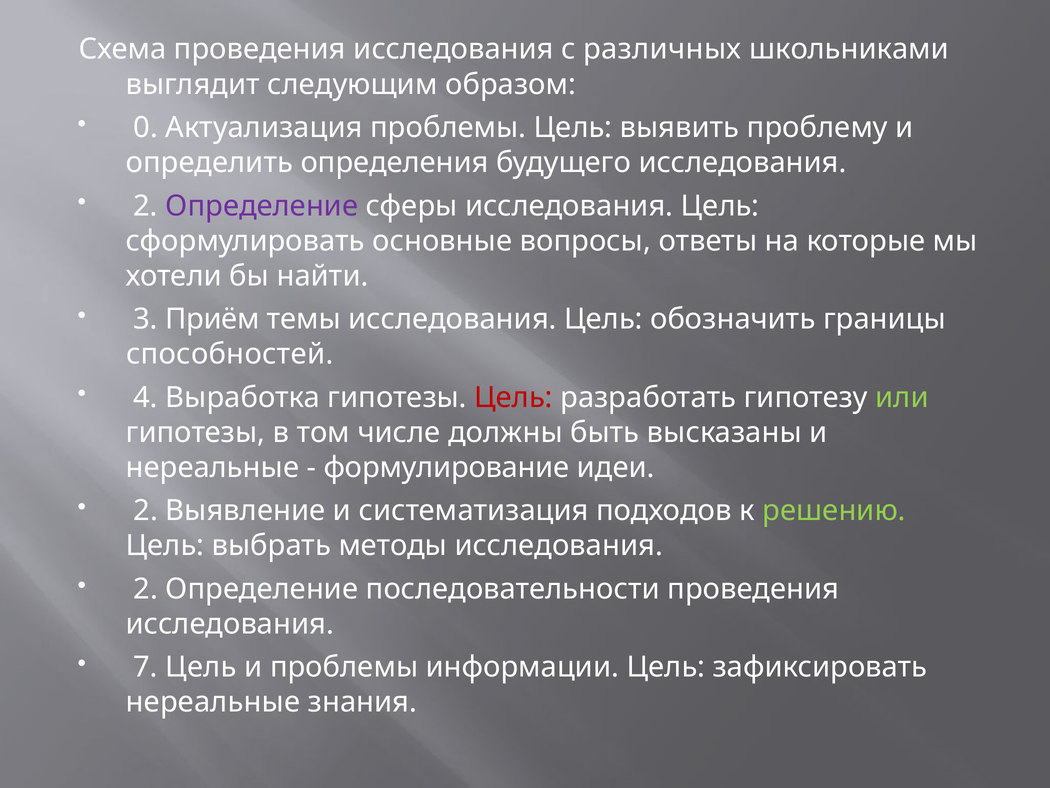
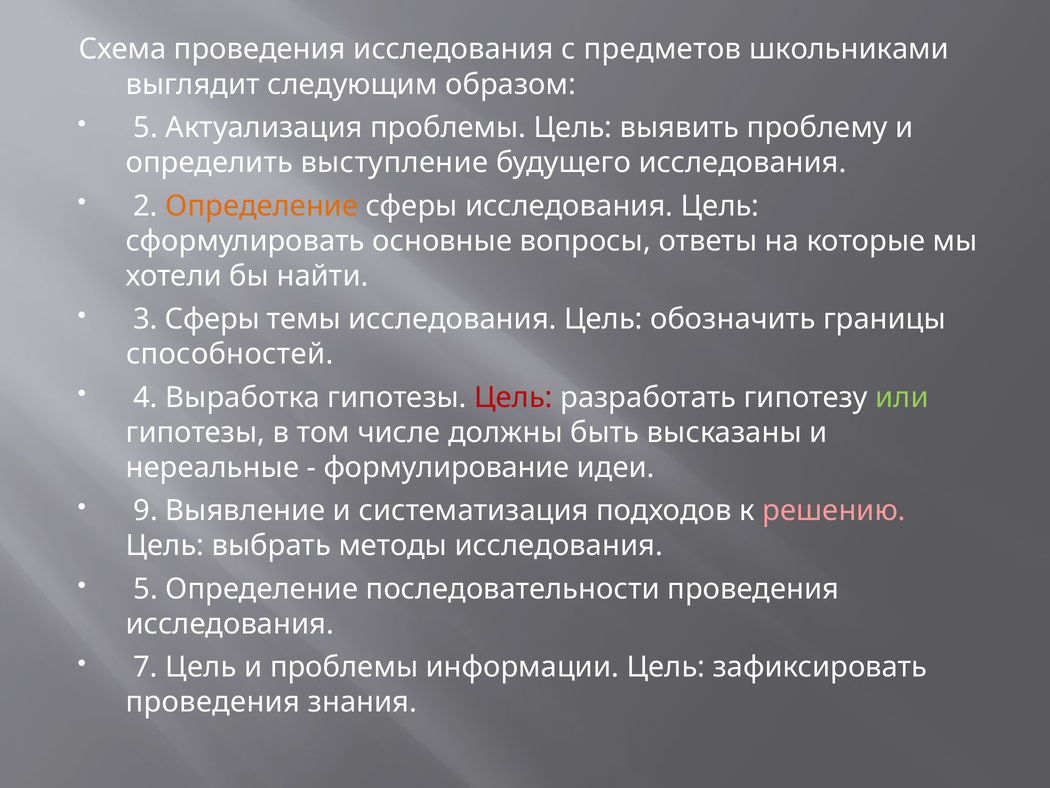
различных: различных -> предметов
0 at (146, 128): 0 -> 5
определения: определения -> выступление
Определение at (262, 206) colour: purple -> orange
3 Приём: Приём -> Сферы
2 at (146, 510): 2 -> 9
решению colour: light green -> pink
2 at (146, 589): 2 -> 5
нереальные at (213, 702): нереальные -> проведения
